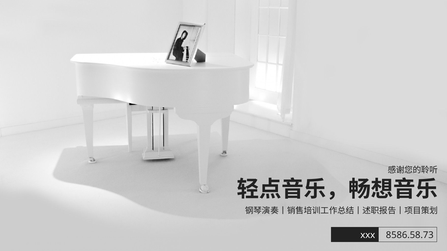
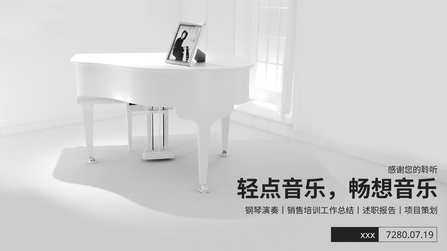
8586.58.73: 8586.58.73 -> 7280.07.19
